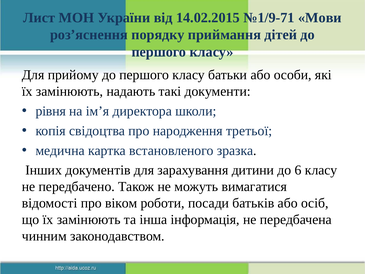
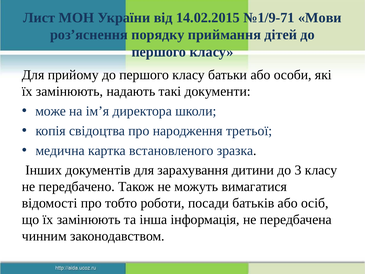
рівня: рівня -> може
6: 6 -> 3
віком: віком -> тобто
